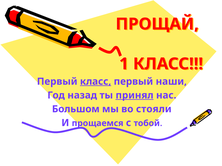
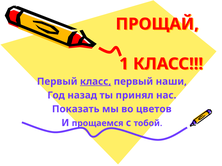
принял underline: present -> none
Большом: Большом -> Показать
стояли: стояли -> цветов
